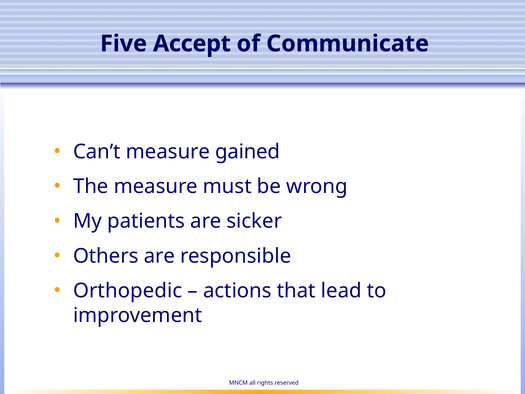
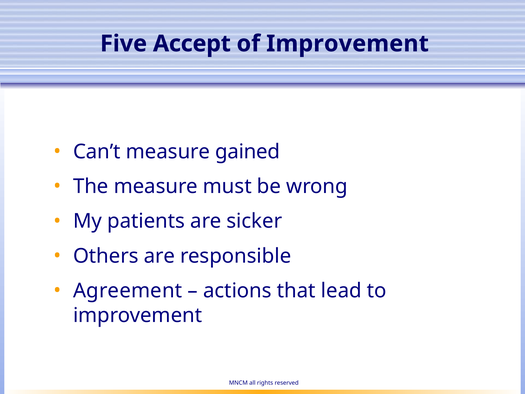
of Communicate: Communicate -> Improvement
Orthopedic: Orthopedic -> Agreement
